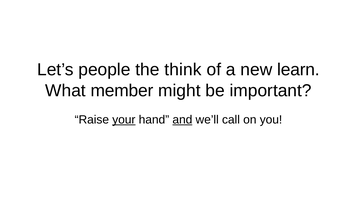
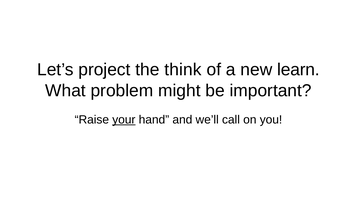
people: people -> project
member: member -> problem
and underline: present -> none
